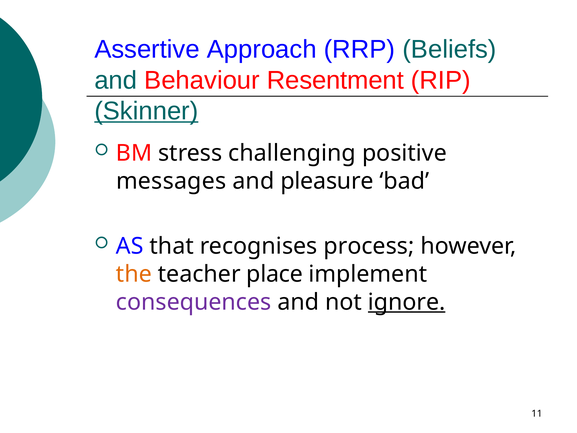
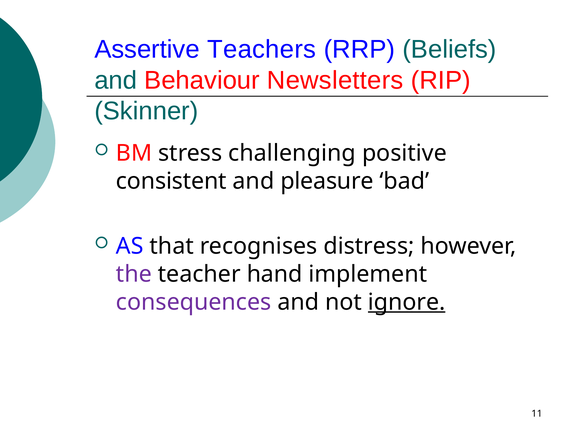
Approach: Approach -> Teachers
Resentment: Resentment -> Newsletters
Skinner underline: present -> none
messages: messages -> consistent
process: process -> distress
the colour: orange -> purple
place: place -> hand
